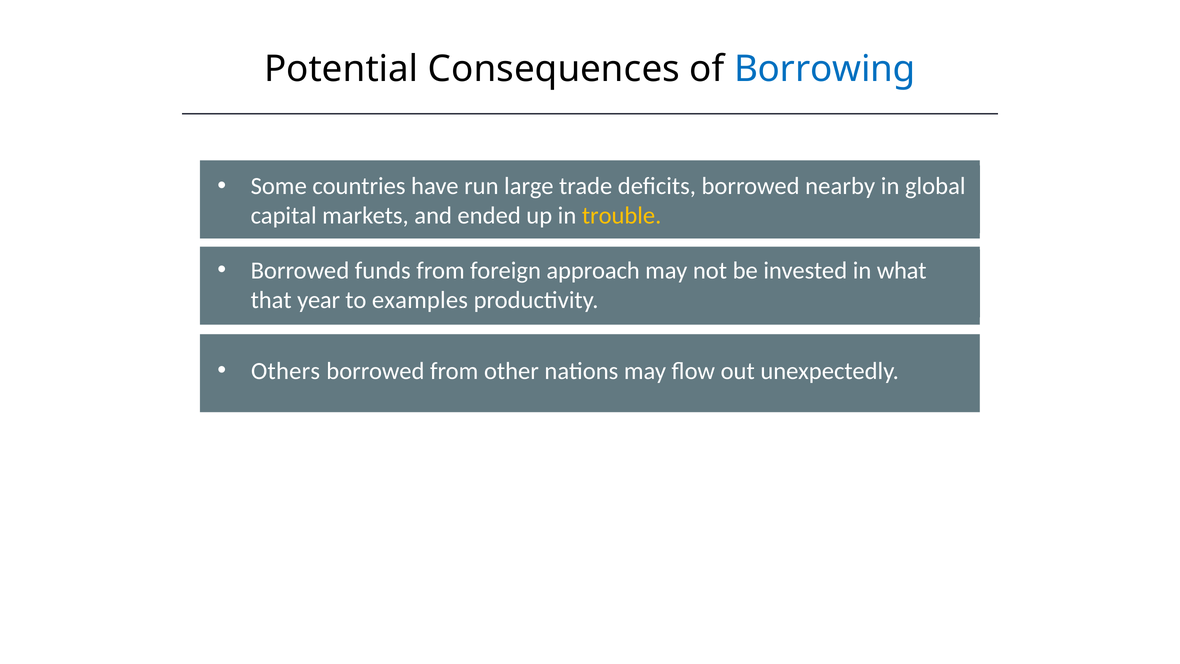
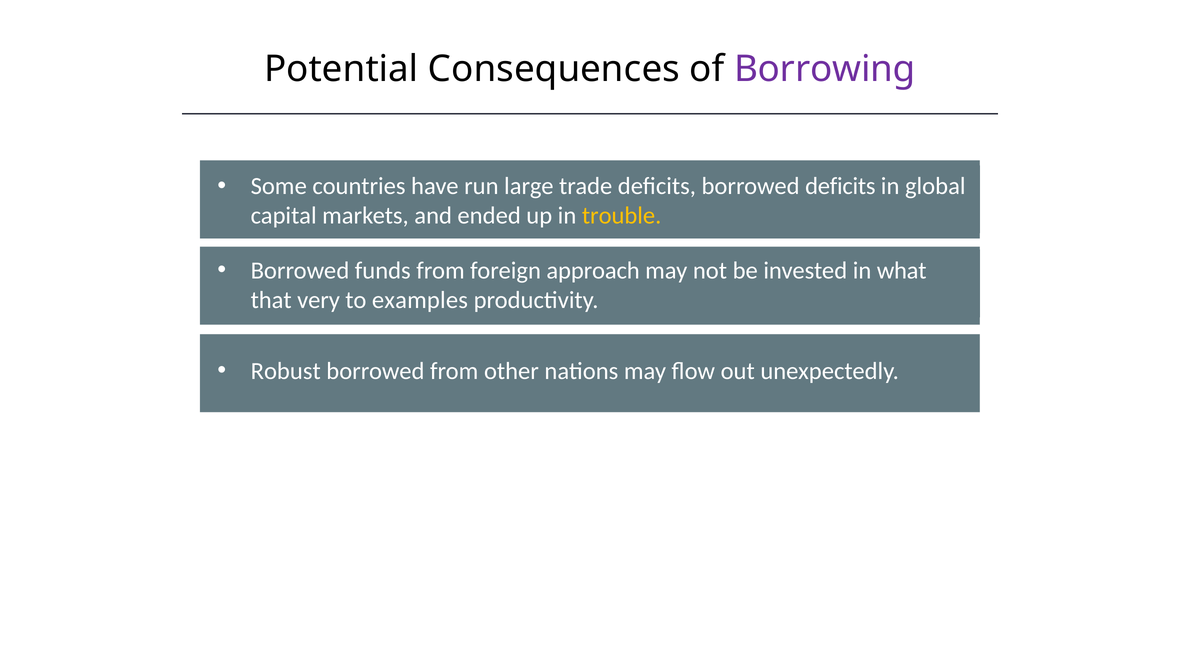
Borrowing colour: blue -> purple
borrowed nearby: nearby -> deficits
year: year -> very
Others: Others -> Robust
